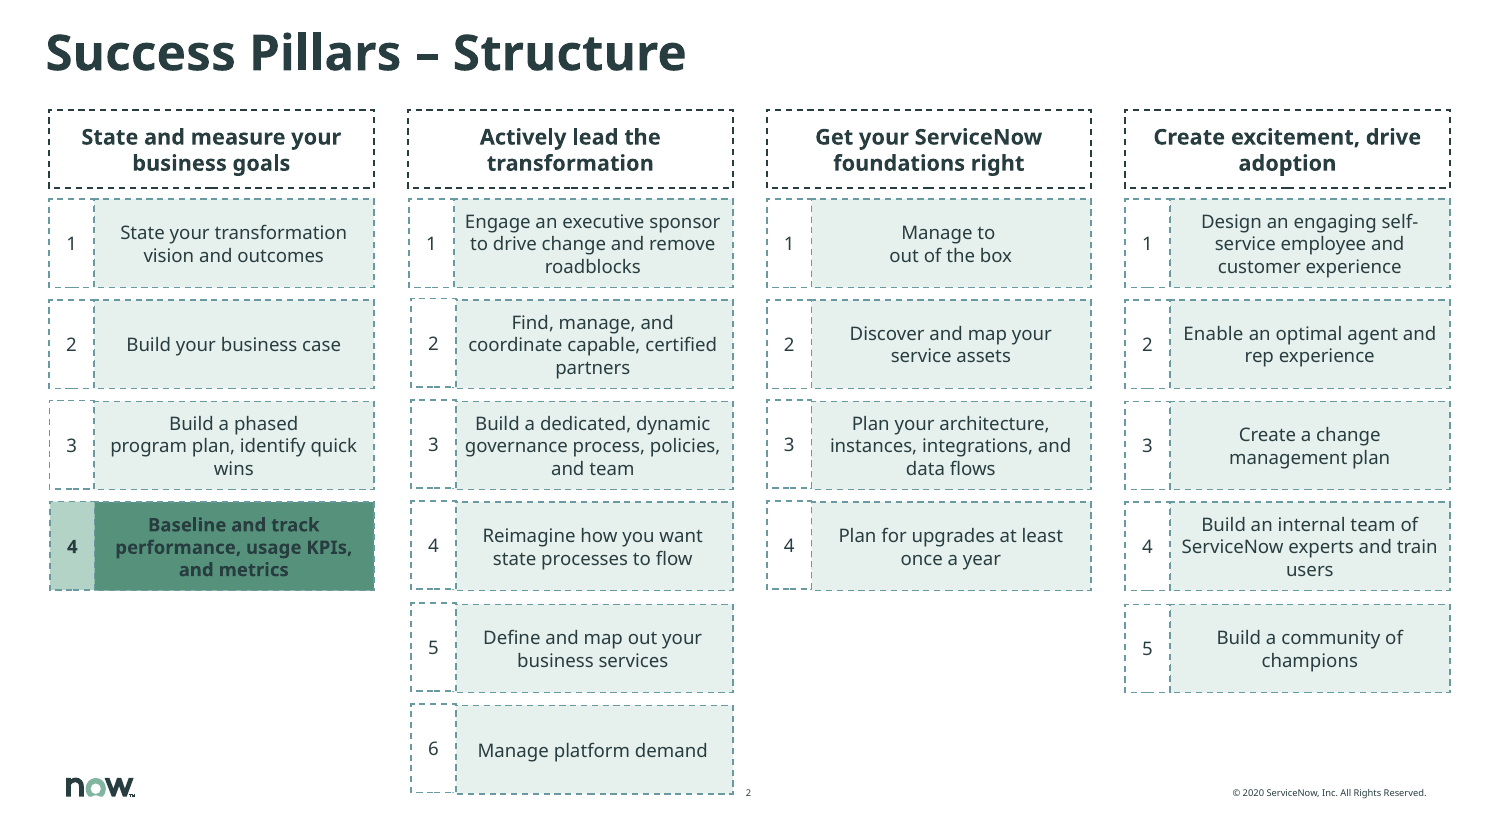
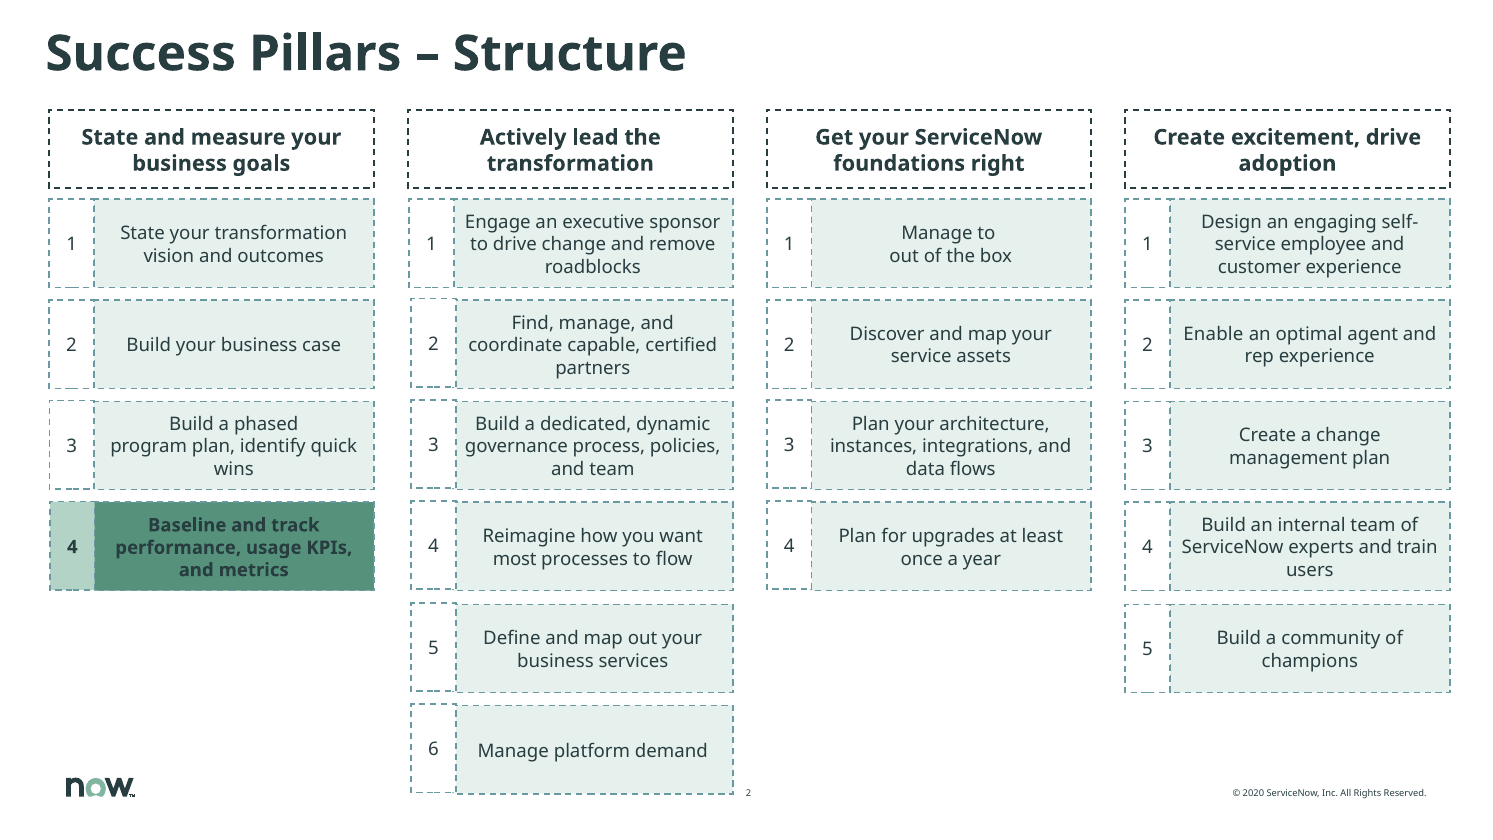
state at (515, 559): state -> most
